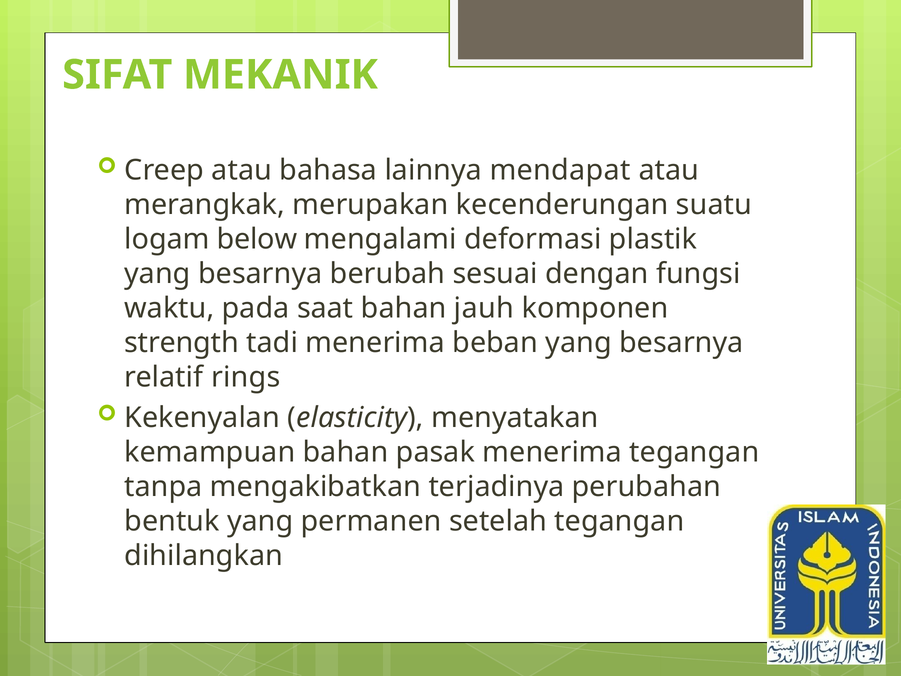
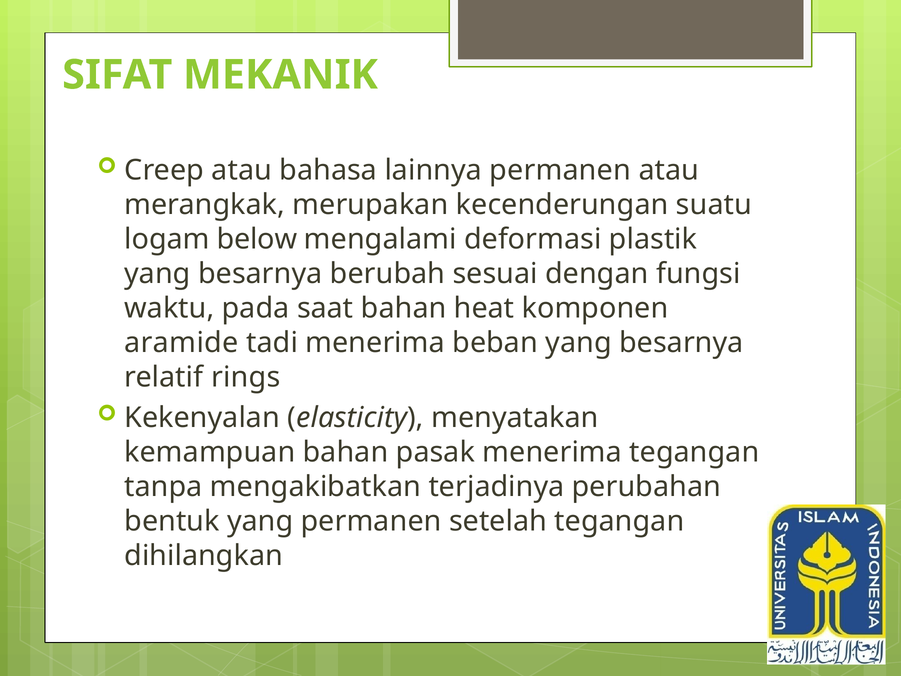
lainnya mendapat: mendapat -> permanen
jauh: jauh -> heat
strength: strength -> aramide
